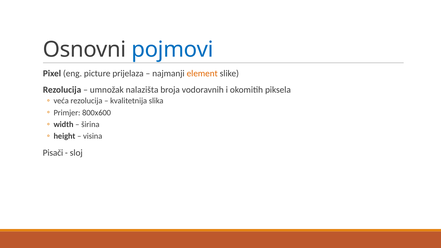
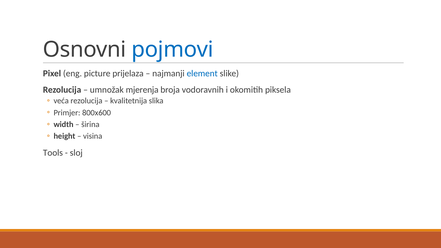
element colour: orange -> blue
nalazišta: nalazišta -> mjerenja
Pisači: Pisači -> Tools
